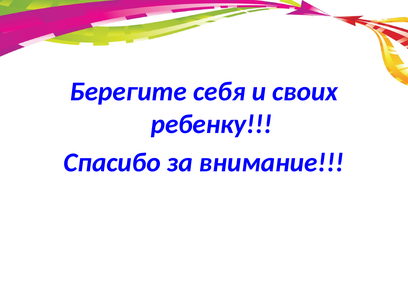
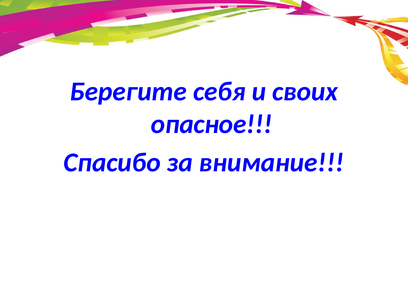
ребенку: ребенку -> опасное
